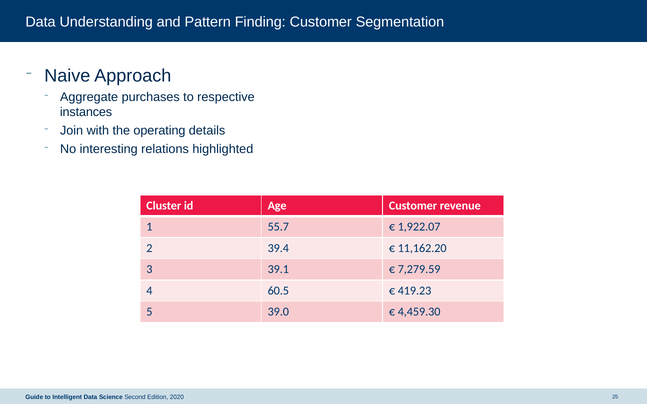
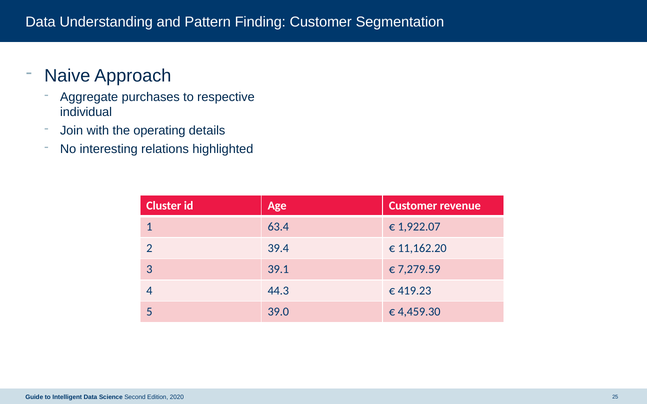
instances: instances -> individual
55.7: 55.7 -> 63.4
60.5: 60.5 -> 44.3
